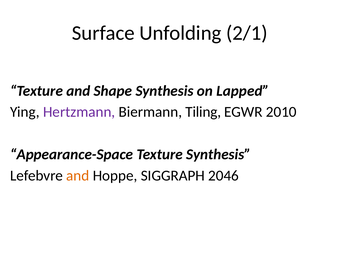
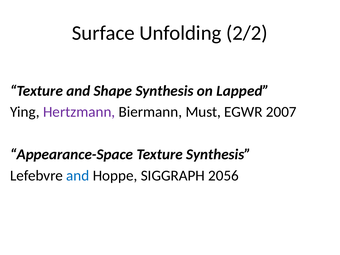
2/1: 2/1 -> 2/2
Tiling: Tiling -> Must
2010: 2010 -> 2007
and at (78, 176) colour: orange -> blue
2046: 2046 -> 2056
